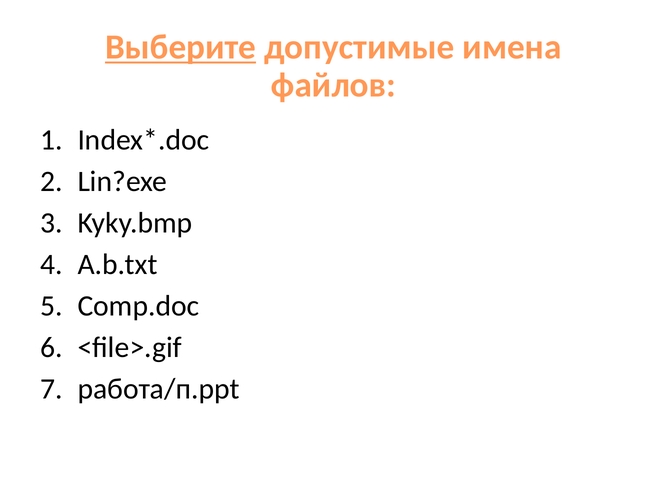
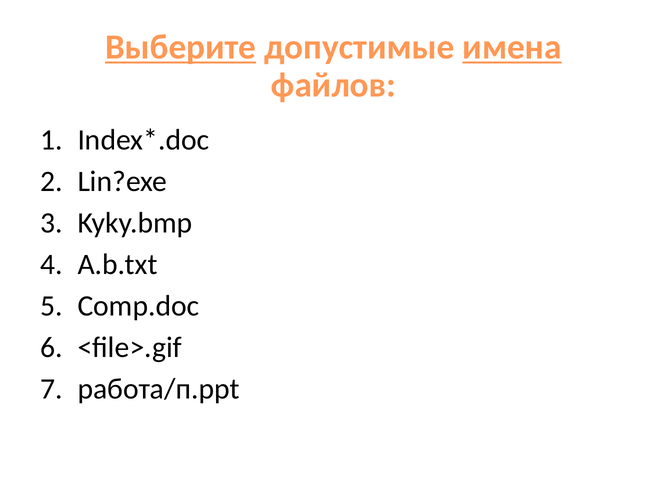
имена underline: none -> present
